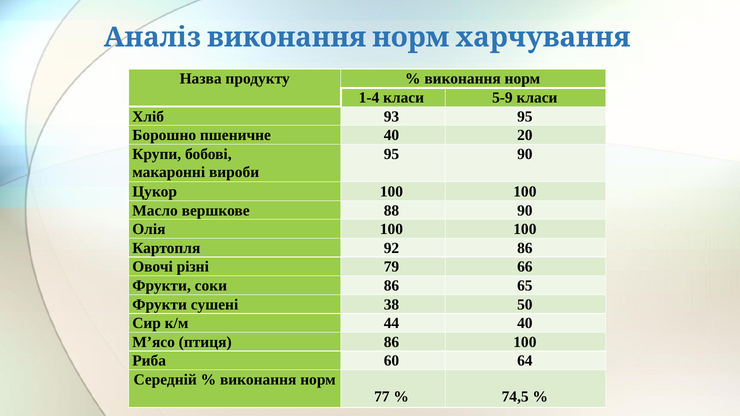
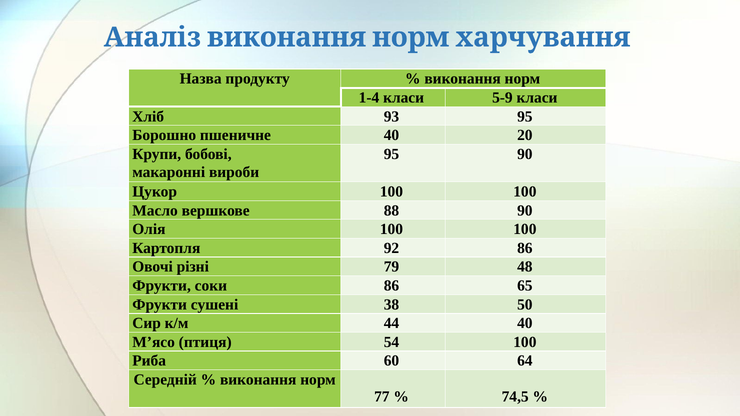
66: 66 -> 48
птиця 86: 86 -> 54
